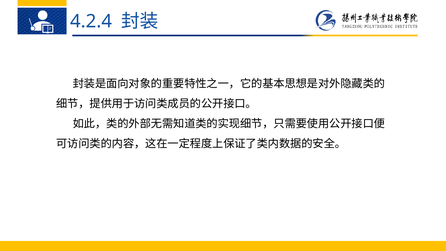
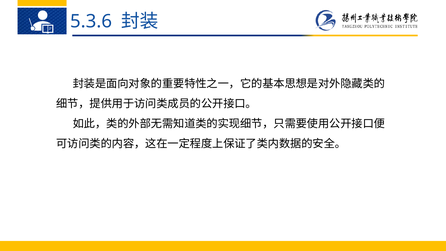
4.2.4: 4.2.4 -> 5.3.6
